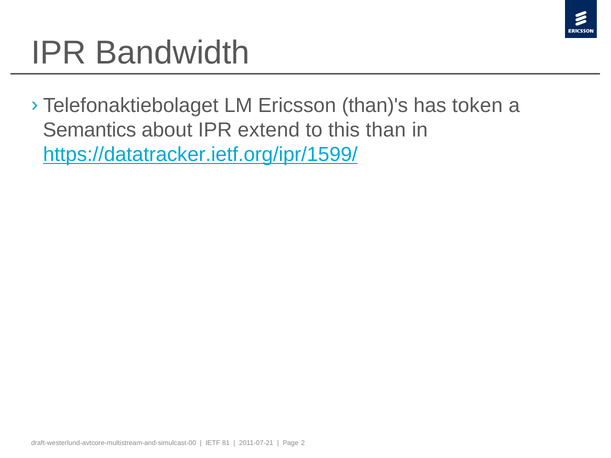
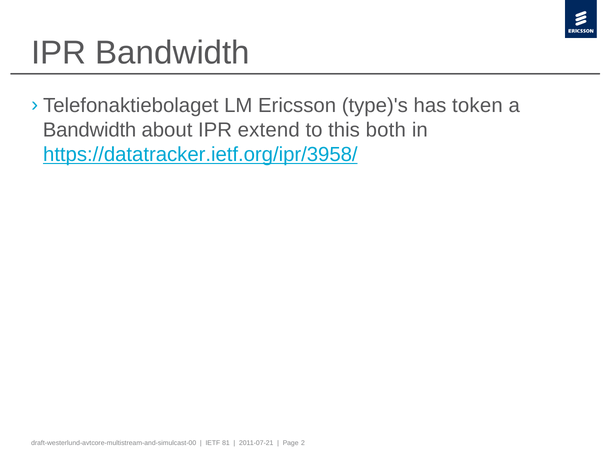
than)'s: than)'s -> type)'s
Semantics at (90, 130): Semantics -> Bandwidth
than: than -> both
https://datatracker.ietf.org/ipr/1599/: https://datatracker.ietf.org/ipr/1599/ -> https://datatracker.ietf.org/ipr/3958/
